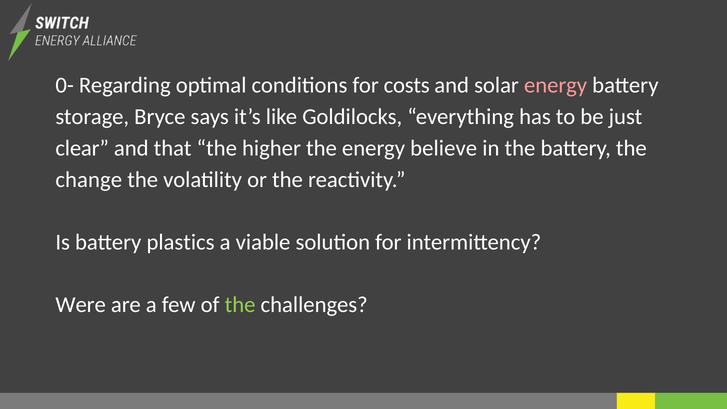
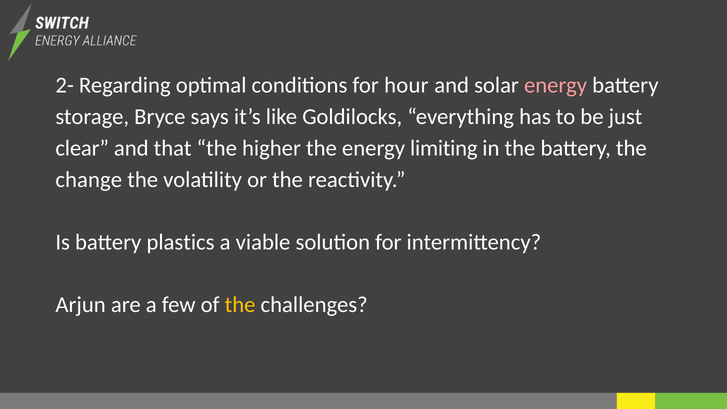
0-: 0- -> 2-
costs: costs -> hour
believe: believe -> limiting
Were: Were -> Arjun
the at (240, 305) colour: light green -> yellow
